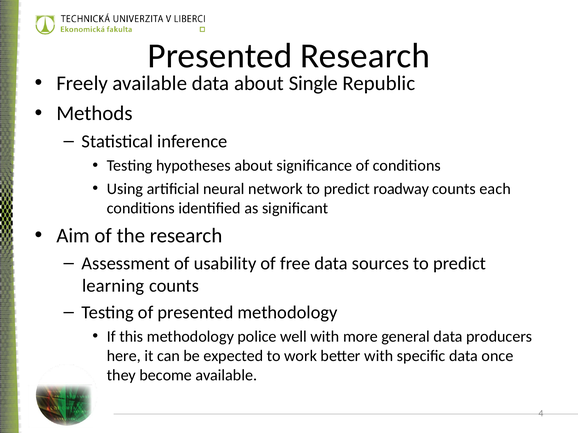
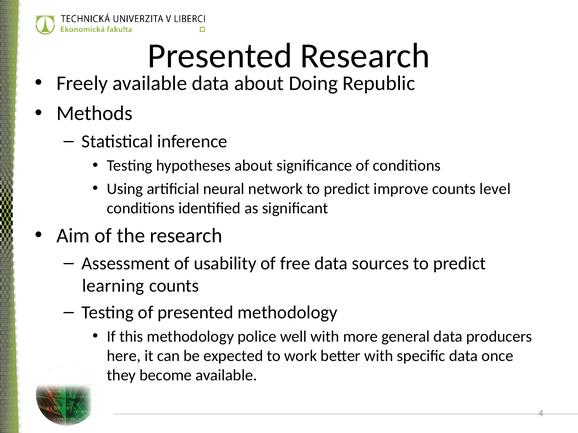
Single: Single -> Doing
roadway: roadway -> improve
each: each -> level
